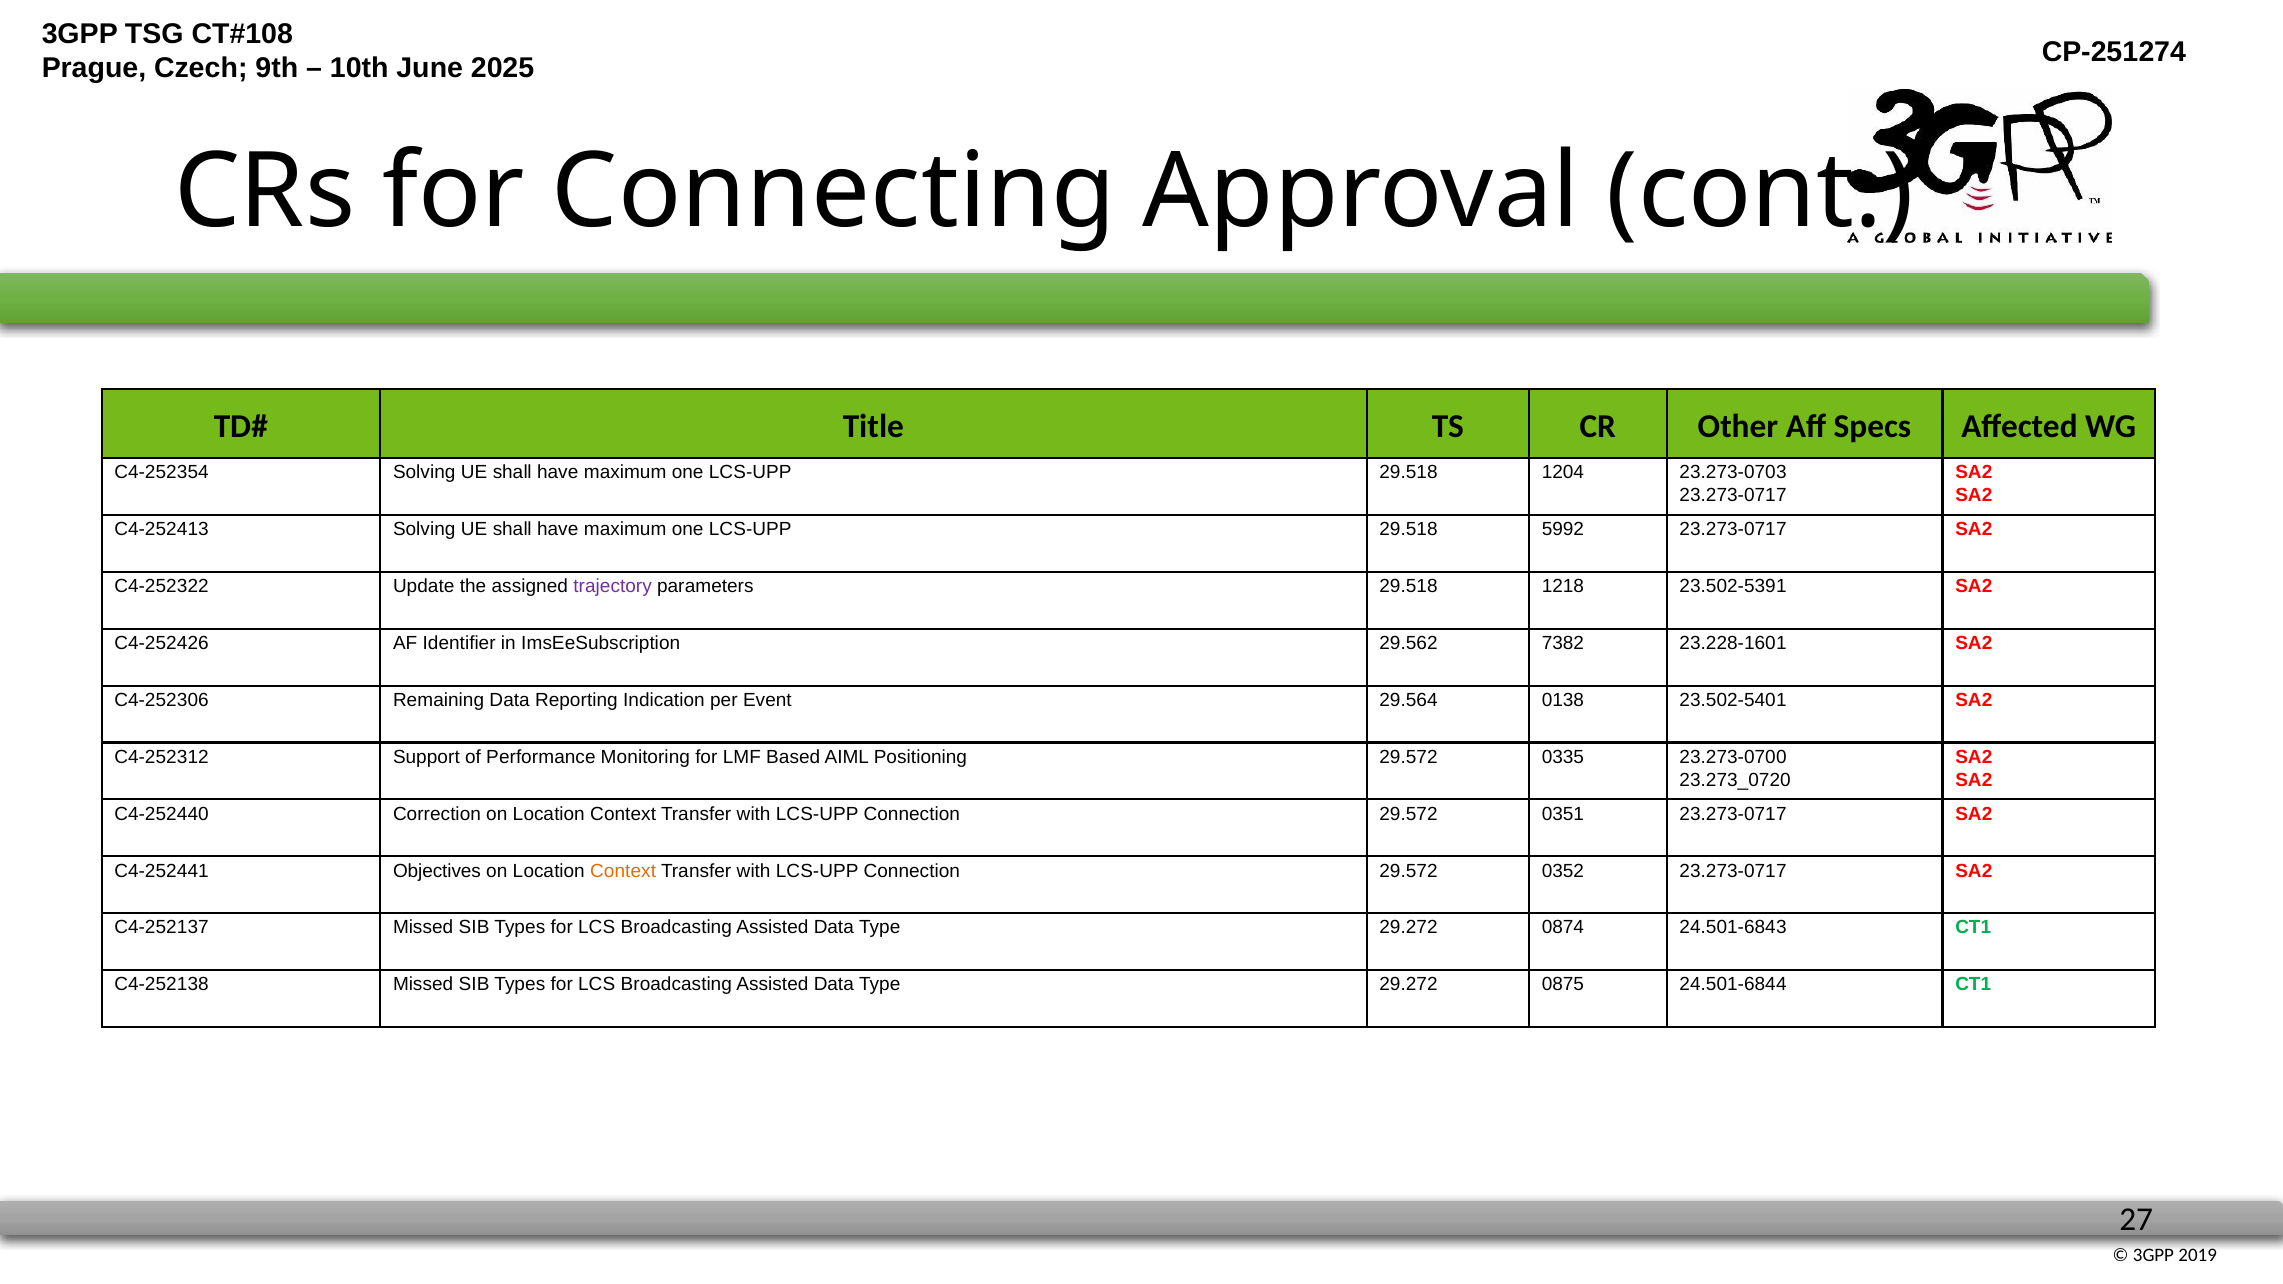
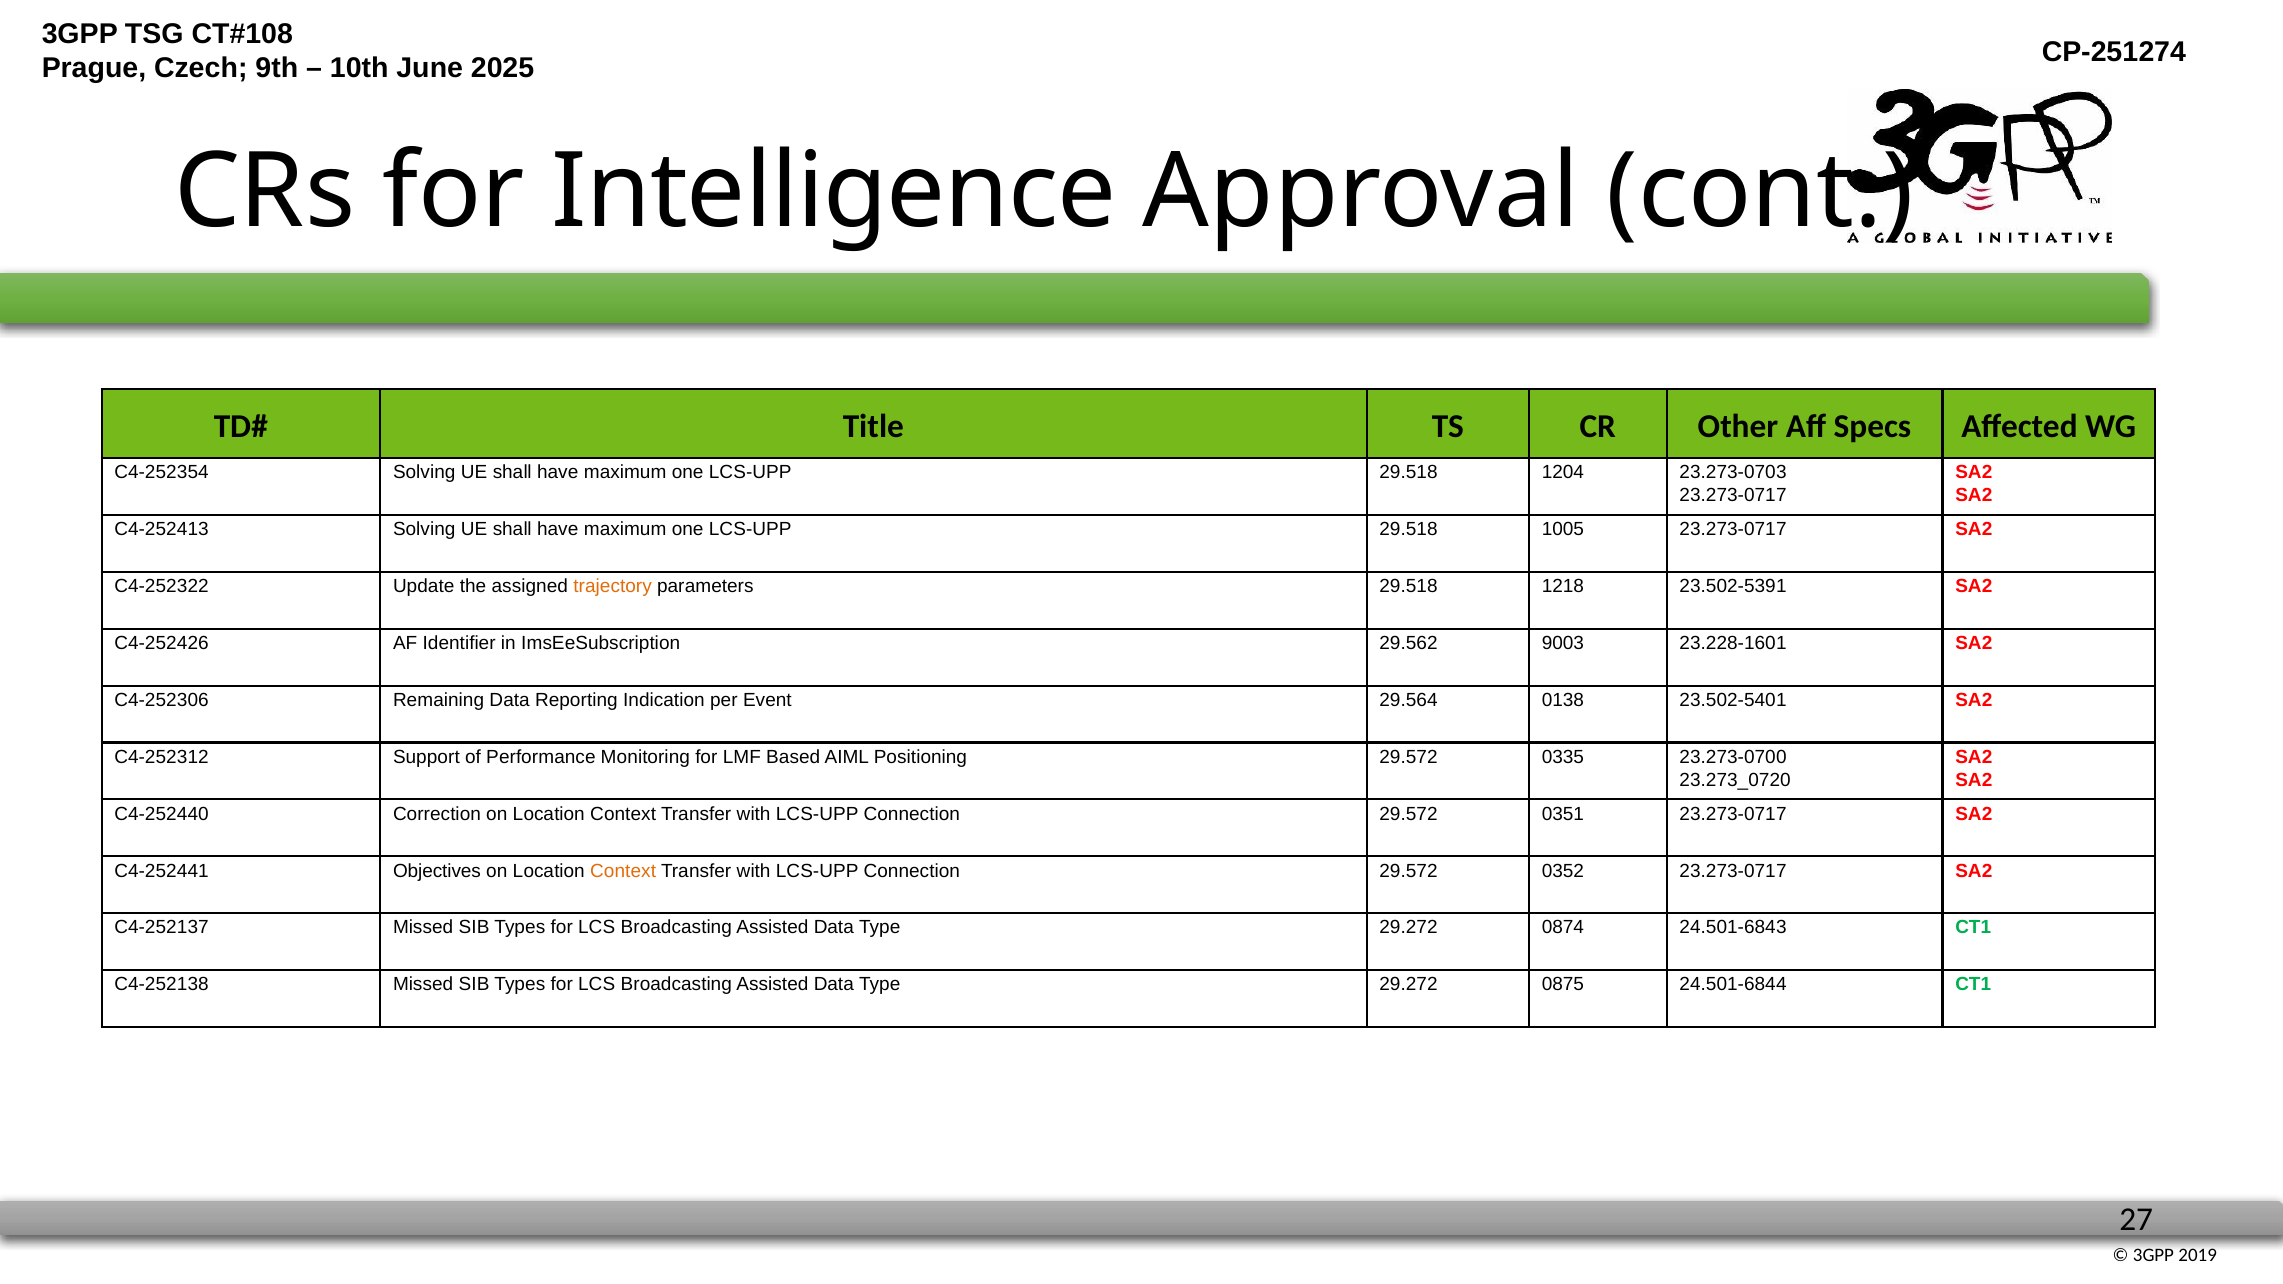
Connecting: Connecting -> Intelligence
5992: 5992 -> 1005
trajectory colour: purple -> orange
7382: 7382 -> 9003
